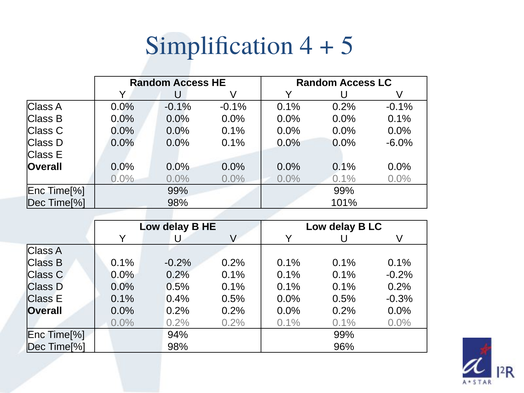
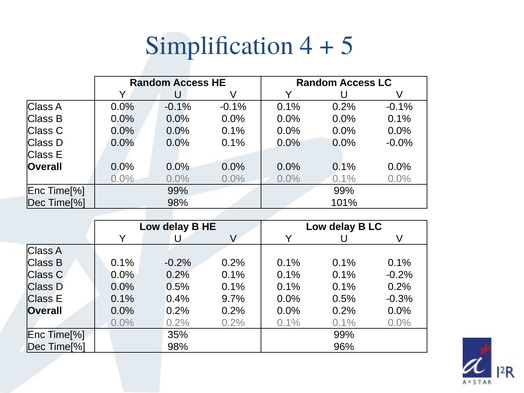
-6.0%: -6.0% -> -0.0%
0.4% 0.5%: 0.5% -> 9.7%
94%: 94% -> 35%
